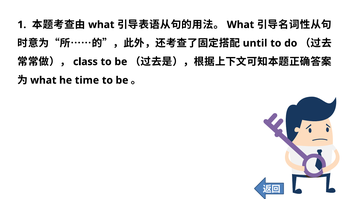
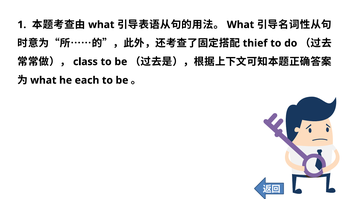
until: until -> thief
time: time -> each
